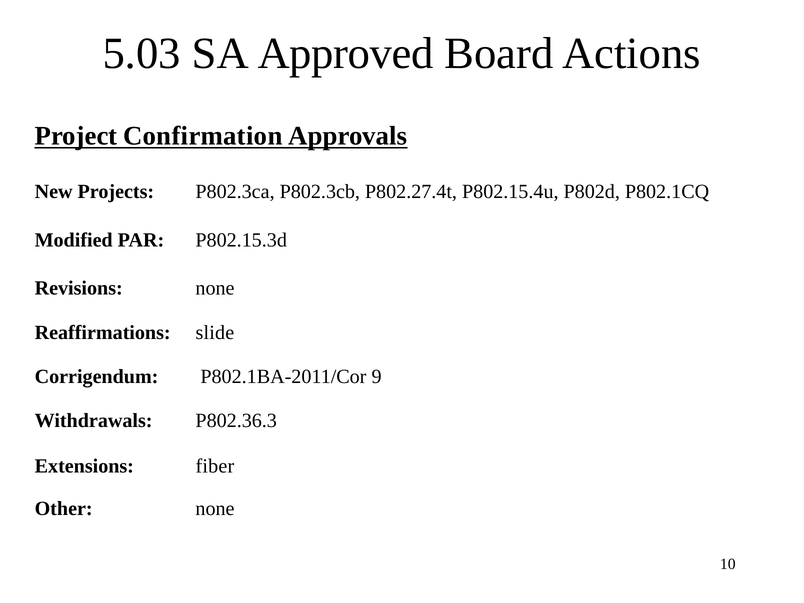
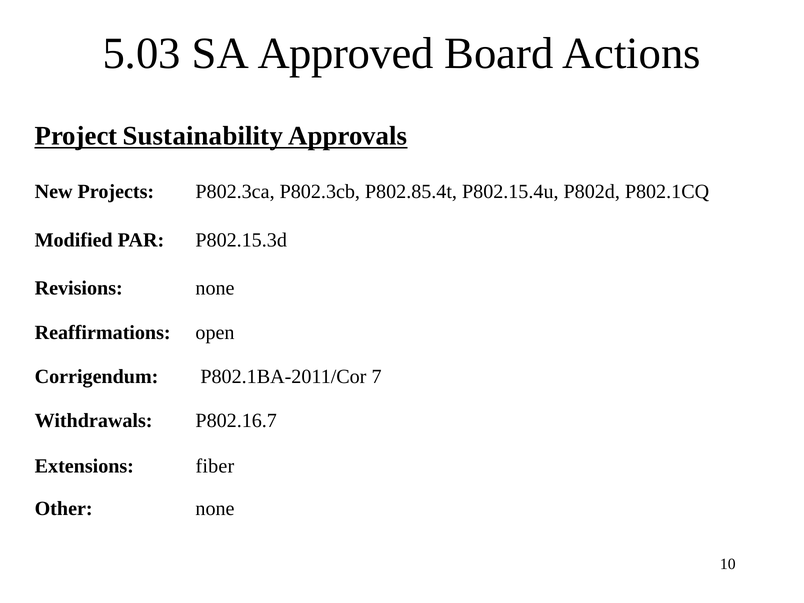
Confirmation: Confirmation -> Sustainability
P802.27.4t: P802.27.4t -> P802.85.4t
slide: slide -> open
9: 9 -> 7
P802.36.3: P802.36.3 -> P802.16.7
